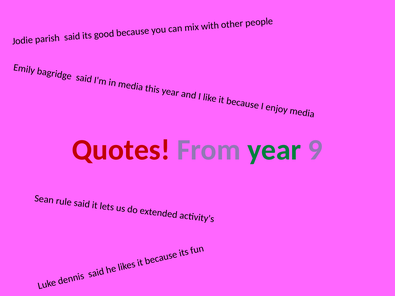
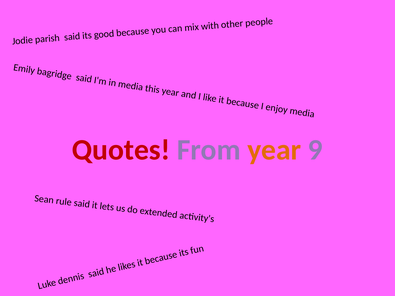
year at (274, 150) colour: green -> orange
